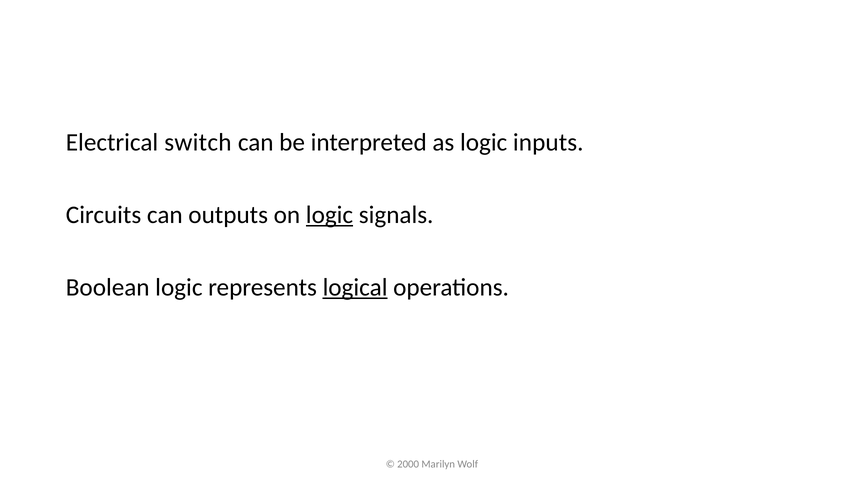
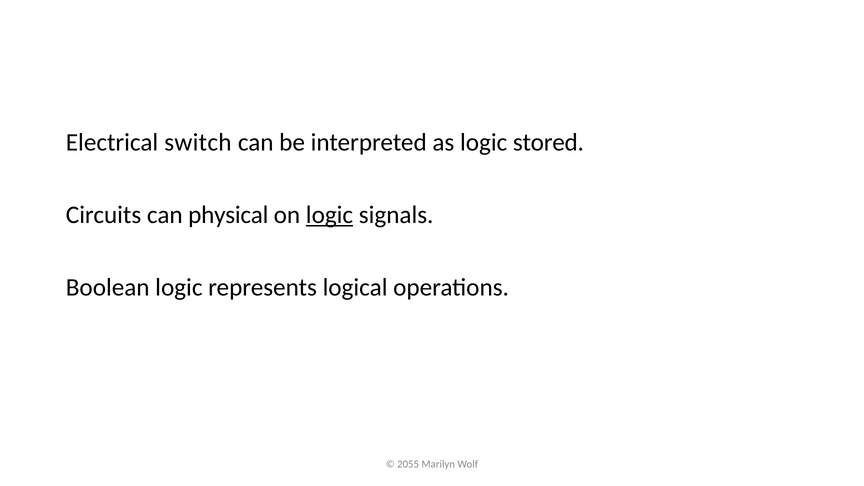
inputs: inputs -> stored
outputs: outputs -> physical
logical underline: present -> none
2000: 2000 -> 2055
